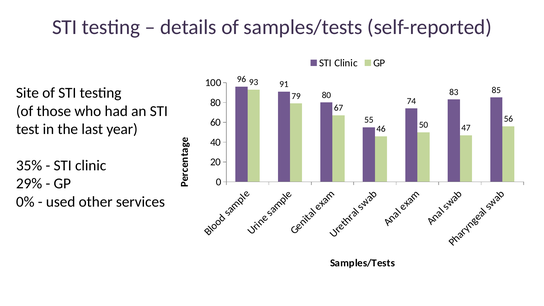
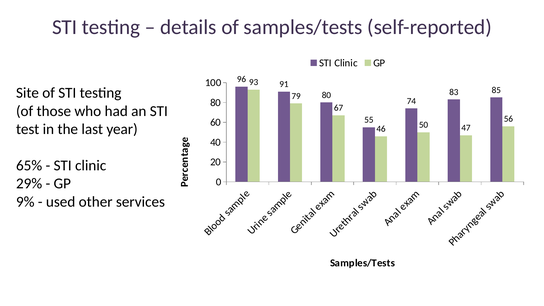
35%: 35% -> 65%
0%: 0% -> 9%
